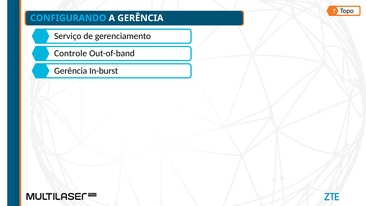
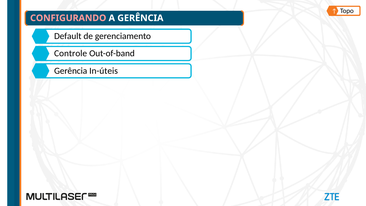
CONFIGURANDO colour: light blue -> pink
Serviço: Serviço -> Default
In-burst: In-burst -> In-úteis
